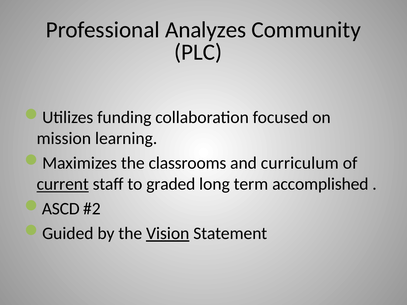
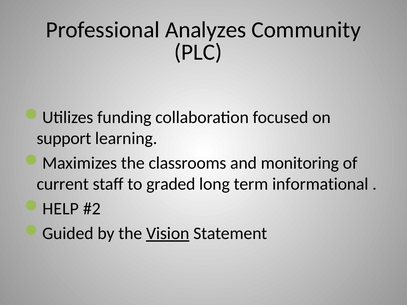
mission: mission -> support
curriculum: curriculum -> monitoring
current underline: present -> none
accomplished: accomplished -> informational
ASCD: ASCD -> HELP
